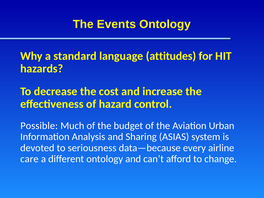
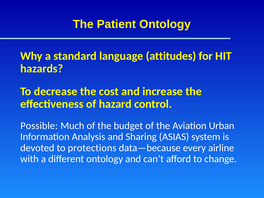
Events: Events -> Patient
seriousness: seriousness -> protections
care: care -> with
